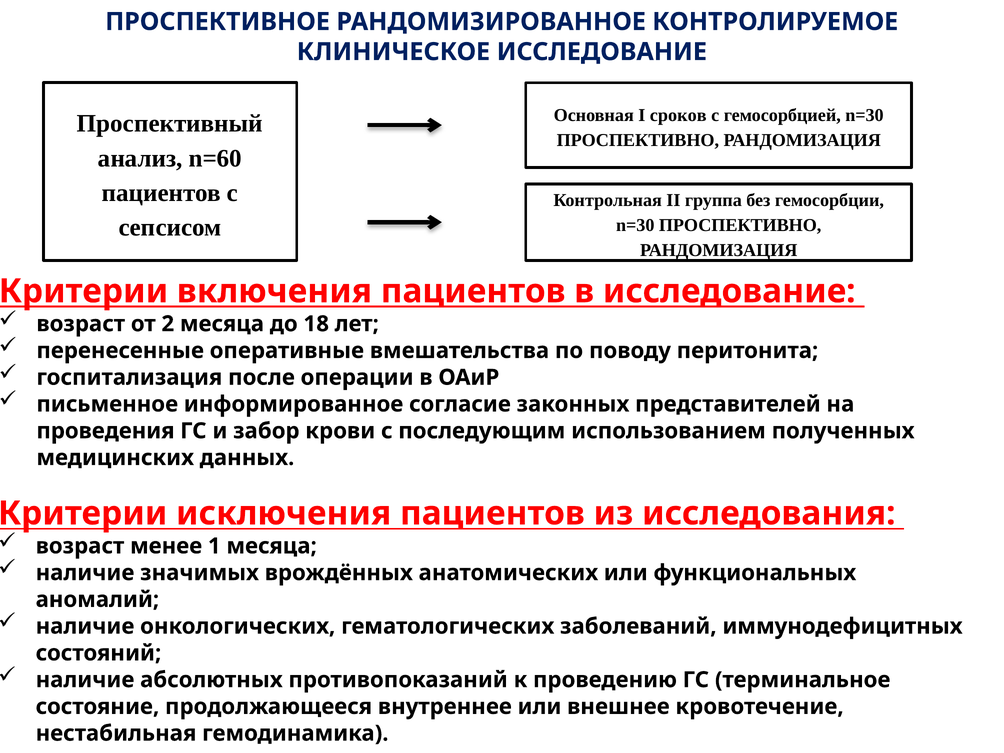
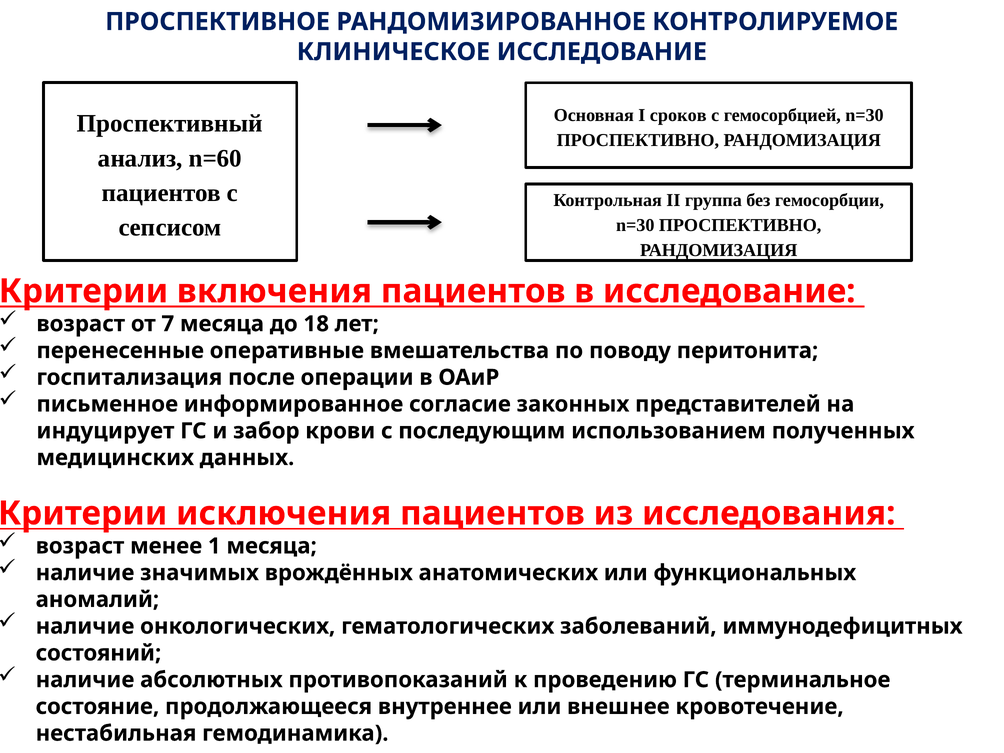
2: 2 -> 7
проведения: проведения -> индуцирует
